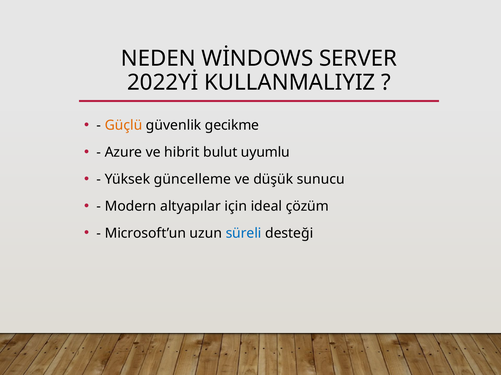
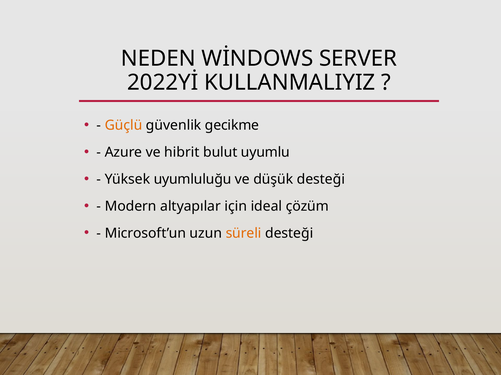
güncelleme: güncelleme -> uyumluluğu
düşük sunucu: sunucu -> desteği
süreli colour: blue -> orange
